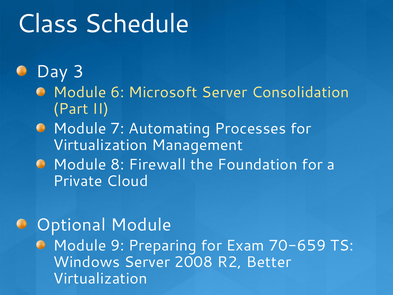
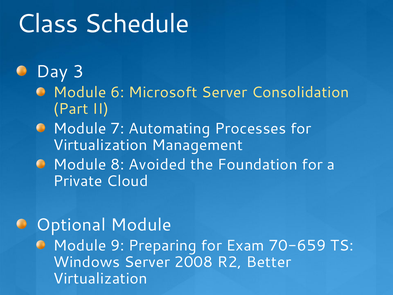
Firewall: Firewall -> Avoided
